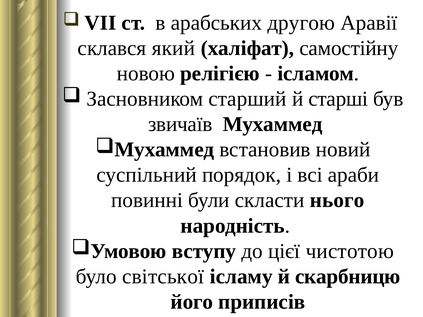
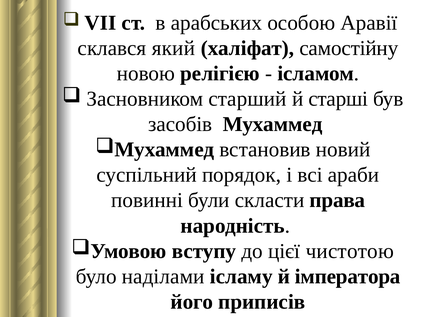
другою: другою -> особою
звичаїв: звичаїв -> засобів
нього: нього -> права
світської: світської -> наділами
скарбницю: скарбницю -> імператора
